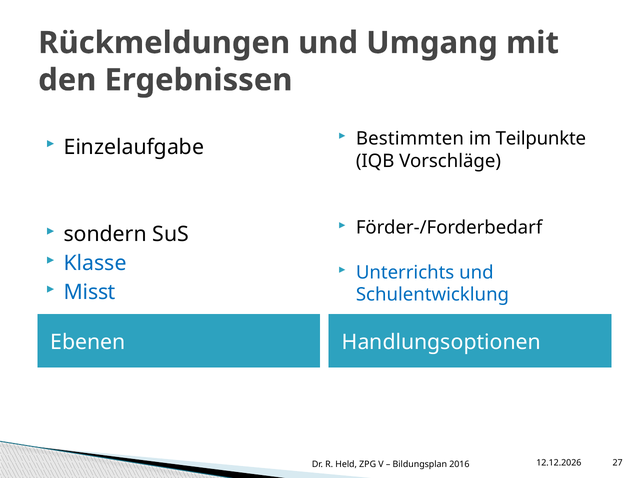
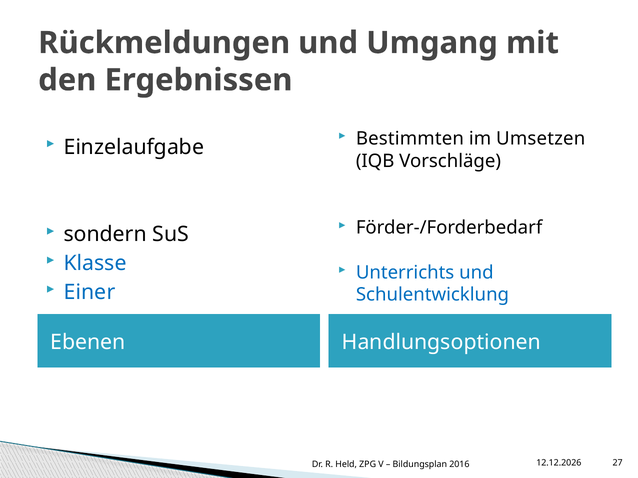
Teilpunkte: Teilpunkte -> Umsetzen
Misst: Misst -> Einer
